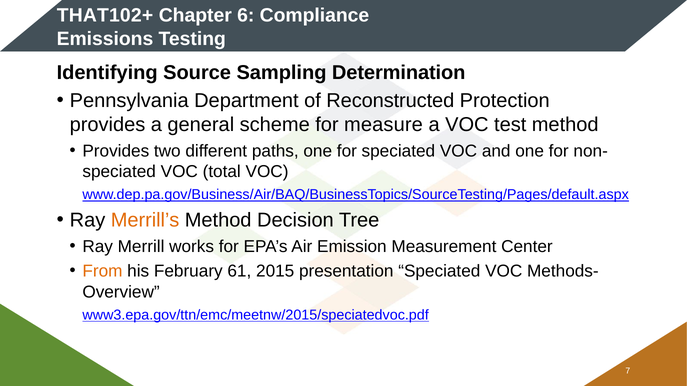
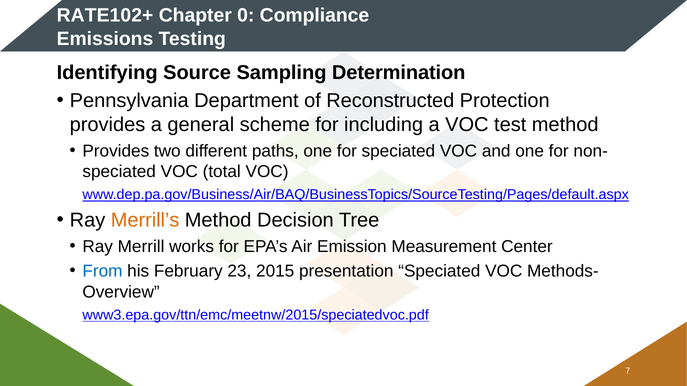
THAT102+: THAT102+ -> RATE102+
6: 6 -> 0
measure: measure -> including
From colour: orange -> blue
61: 61 -> 23
